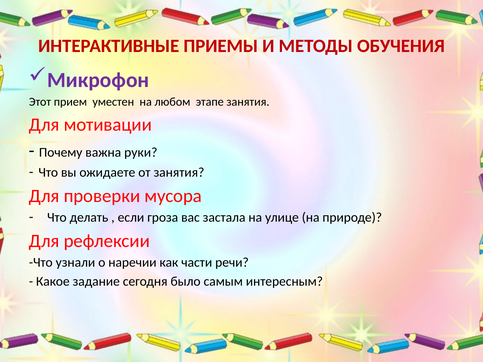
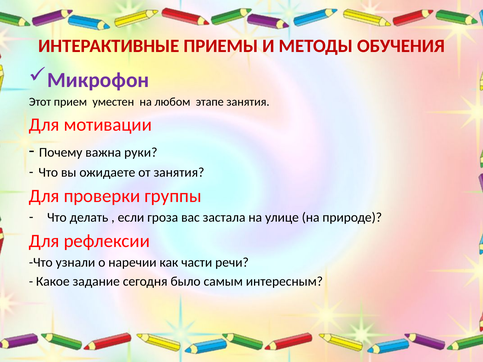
мусора: мусора -> группы
